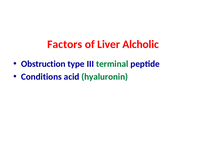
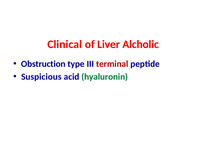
Factors: Factors -> Clinical
terminal colour: green -> red
Conditions: Conditions -> Suspicious
